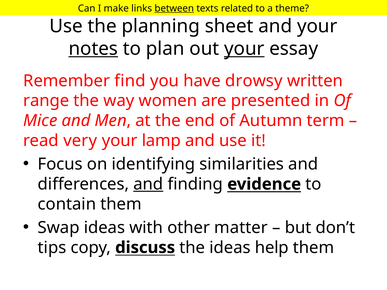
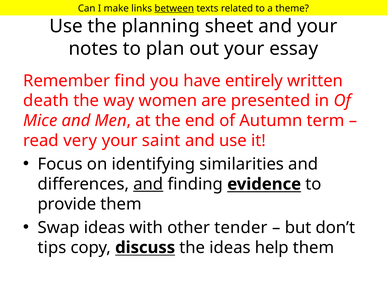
notes underline: present -> none
your at (244, 49) underline: present -> none
drowsy: drowsy -> entirely
range: range -> death
lamp: lamp -> saint
contain: contain -> provide
matter: matter -> tender
